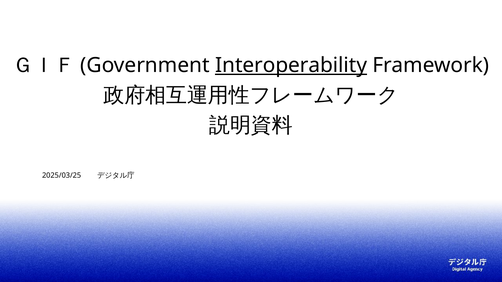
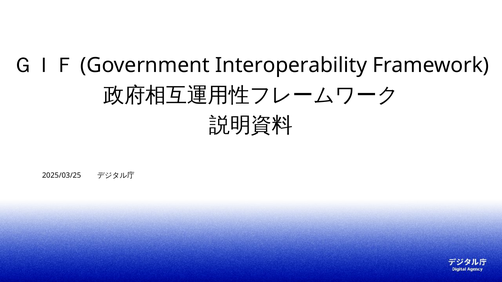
Interoperability underline: present -> none
